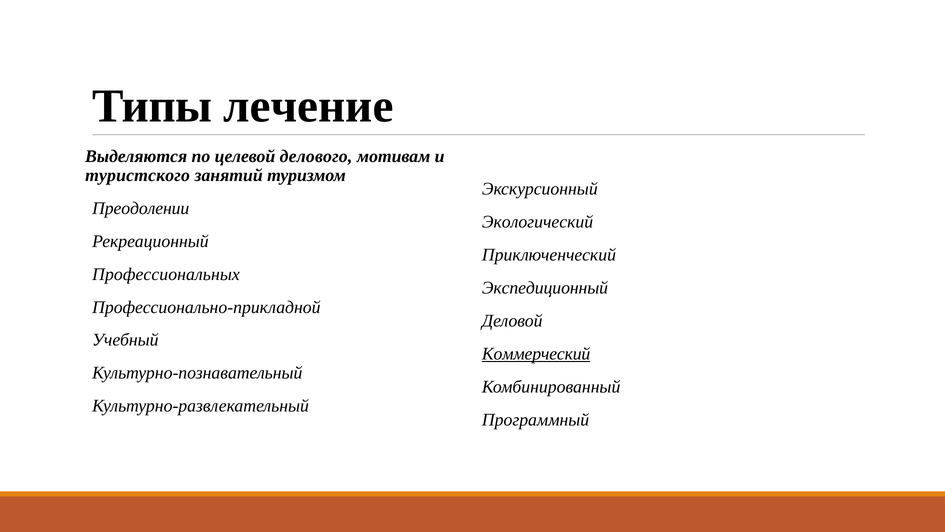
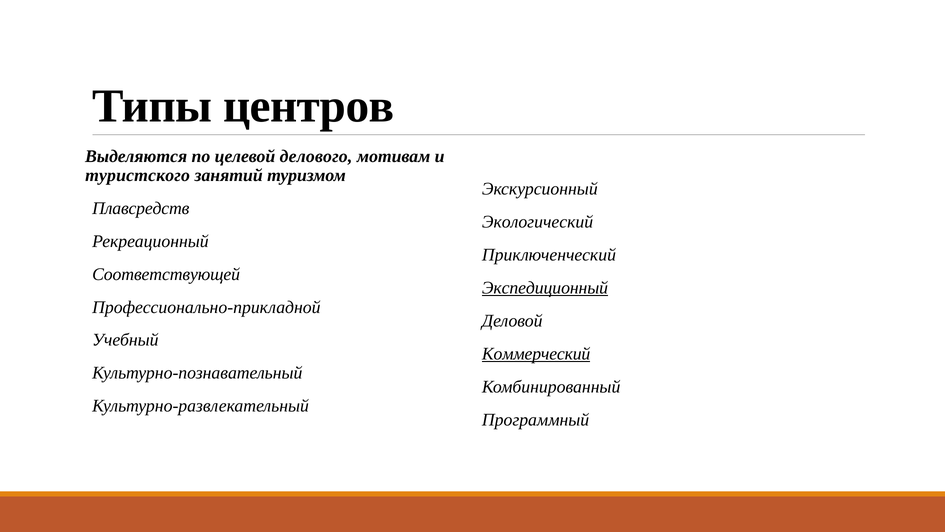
лечение: лечение -> центров
Преодолении: Преодолении -> Плавсредств
Профессиональных: Профессиональных -> Соответствующей
Экспедиционный underline: none -> present
